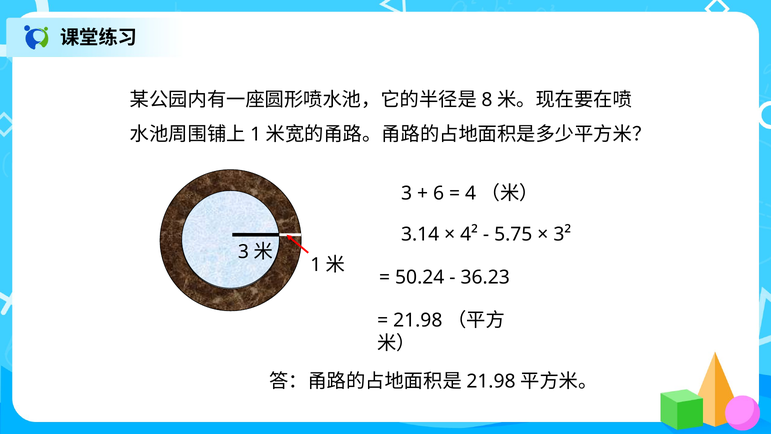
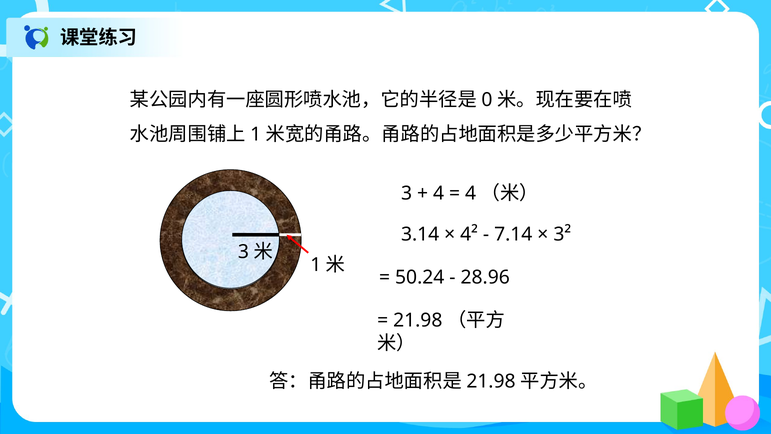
8: 8 -> 0
6 at (439, 193): 6 -> 4
5.75: 5.75 -> 7.14
36.23: 36.23 -> 28.96
